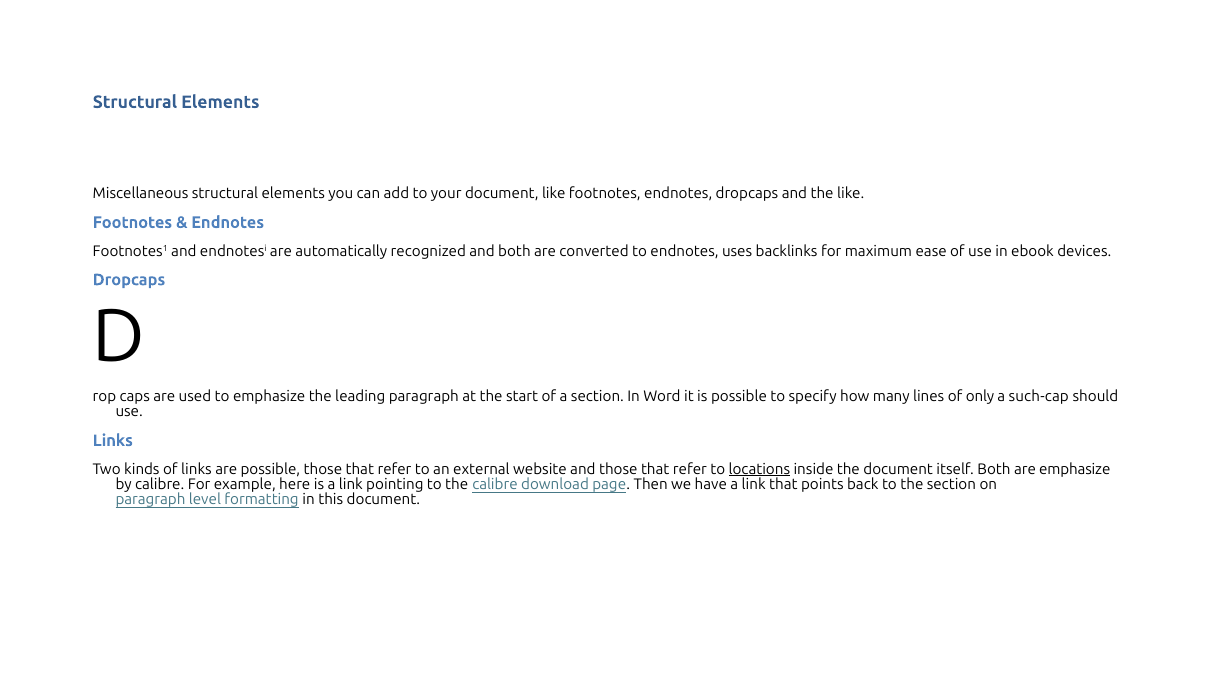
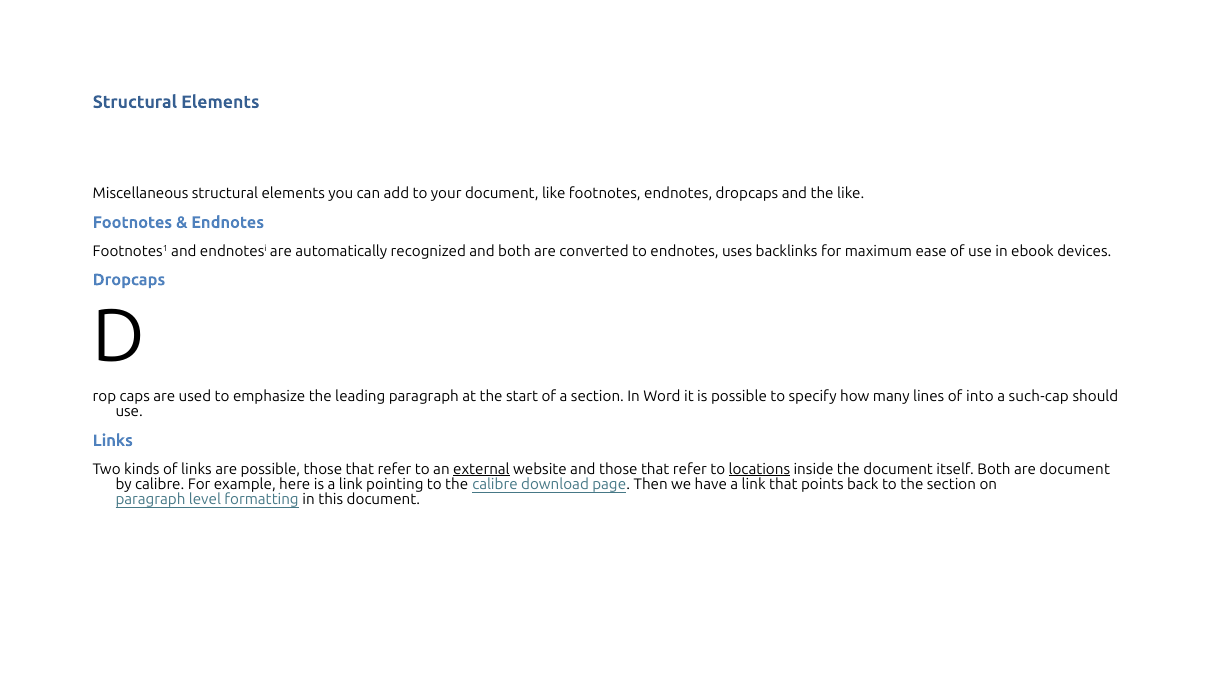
only: only -> into
external underline: none -> present
are emphasize: emphasize -> document
